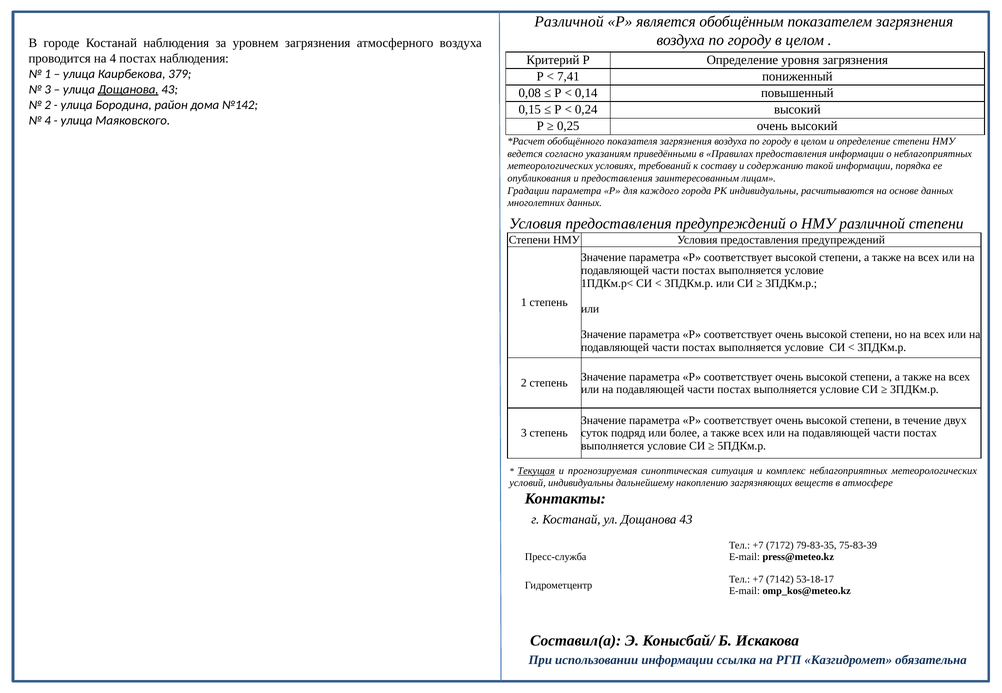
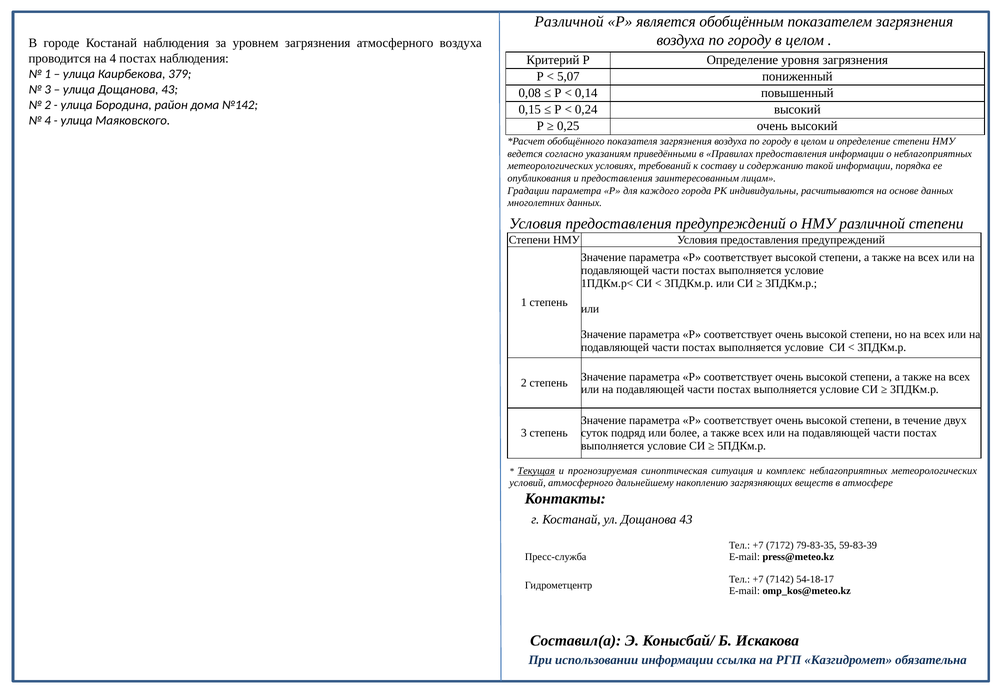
7,41: 7,41 -> 5,07
Дощанова at (128, 90) underline: present -> none
условий индивидуальны: индивидуальны -> атмосферного
75-83-39: 75-83-39 -> 59-83-39
53-18-17: 53-18-17 -> 54-18-17
